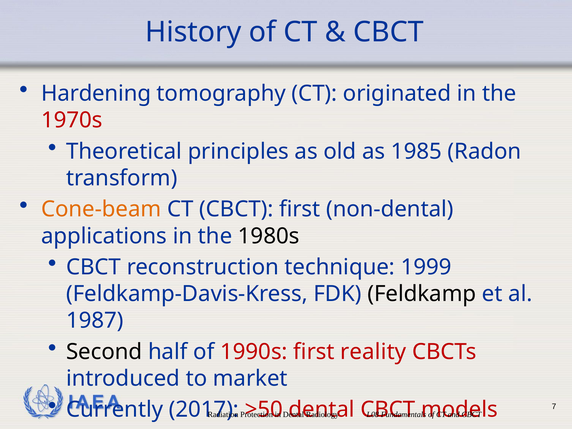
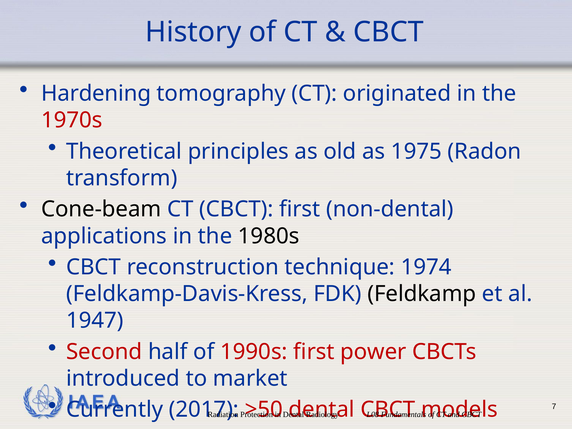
1985: 1985 -> 1975
Cone-beam colour: orange -> black
1999: 1999 -> 1974
1987: 1987 -> 1947
Second colour: black -> red
reality: reality -> power
